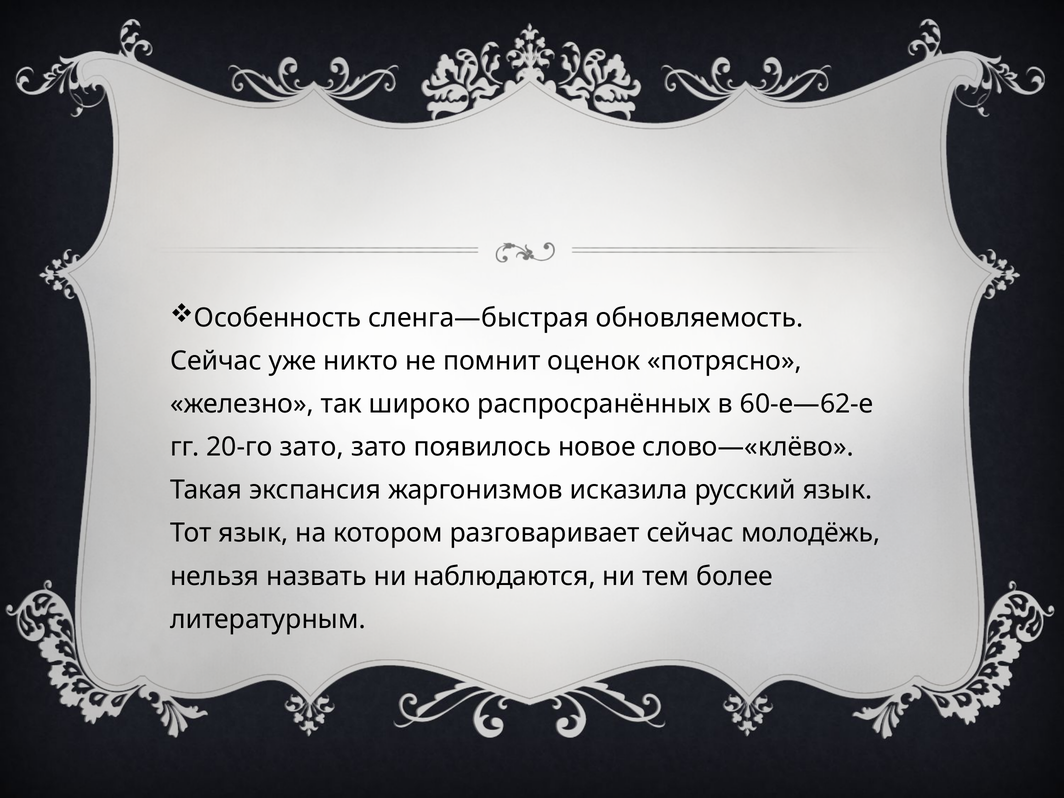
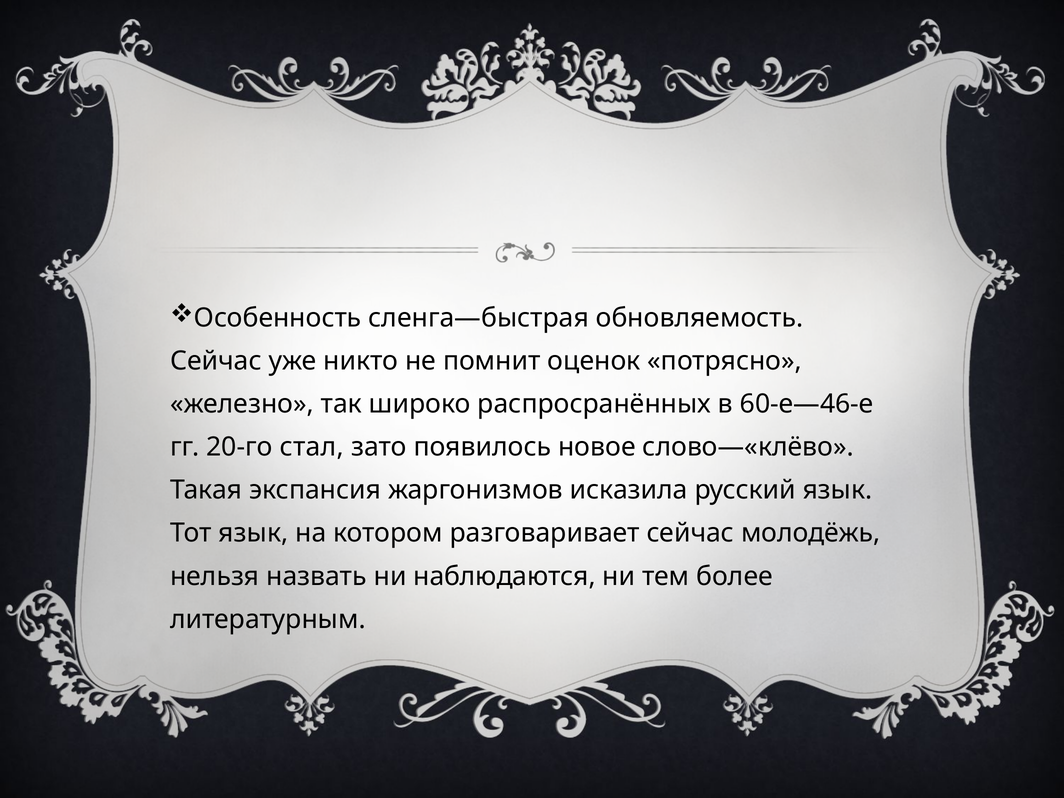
60-е—62-е: 60-е—62-е -> 60-е—46-е
20-го зато: зато -> стал
